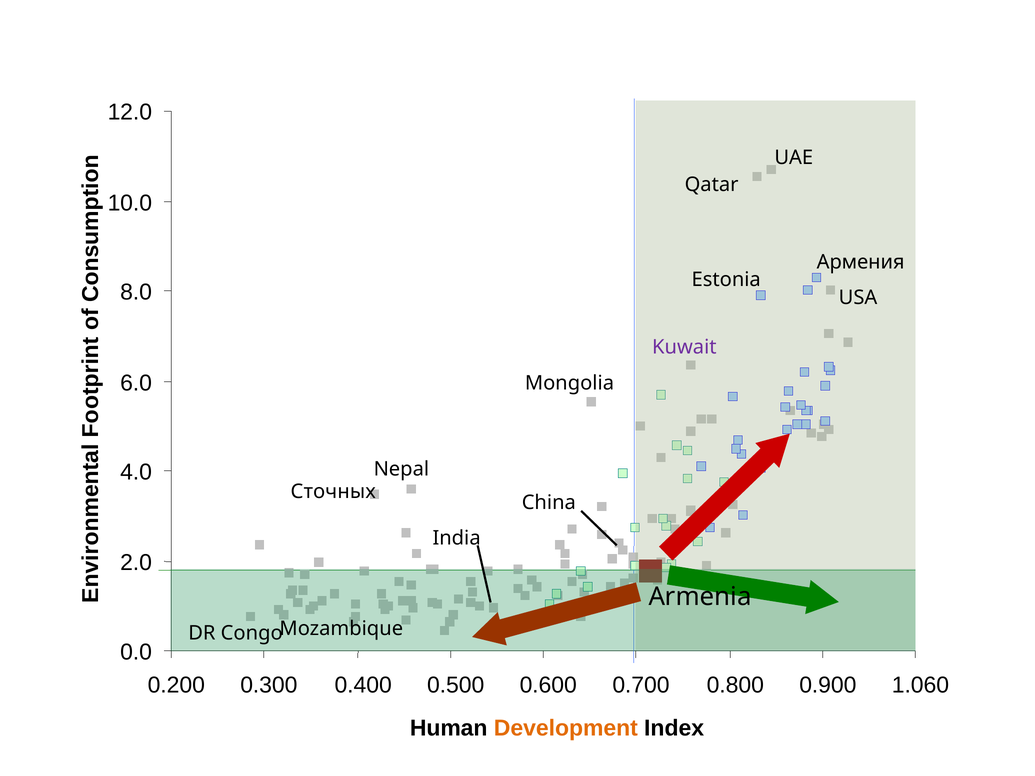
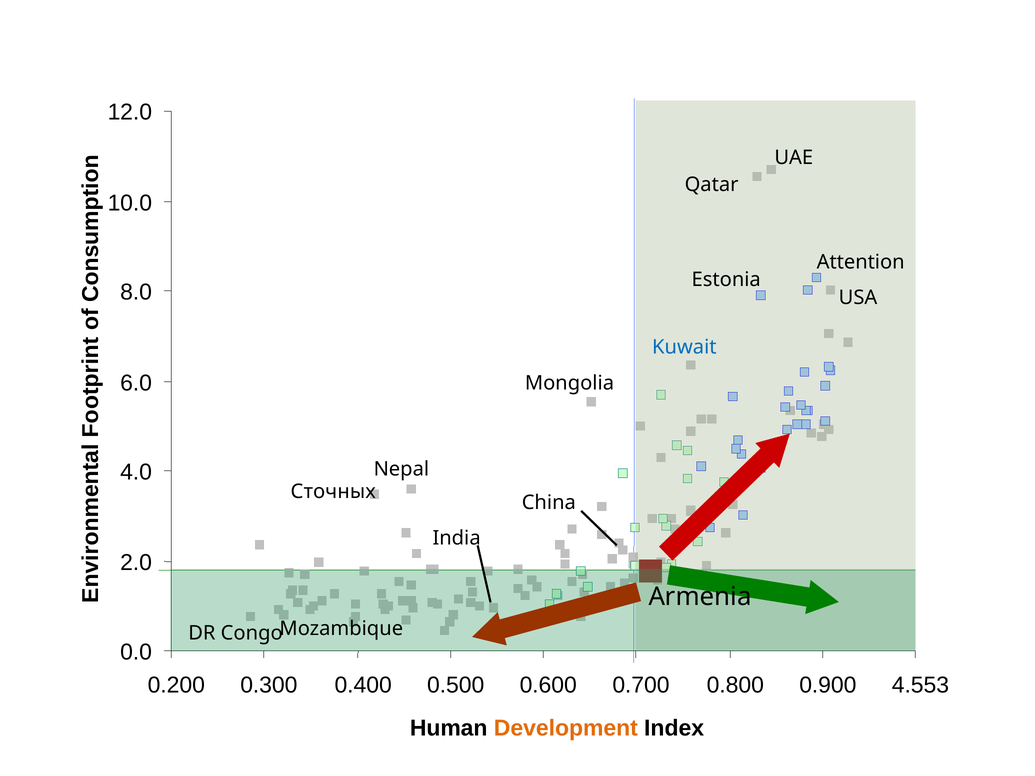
Армения: Армения -> Attention
Kuwait colour: purple -> blue
1.060: 1.060 -> 4.553
